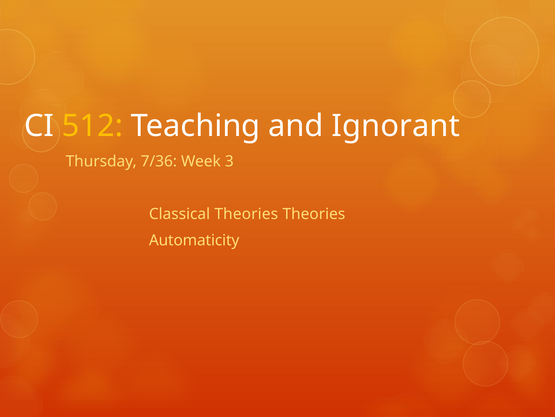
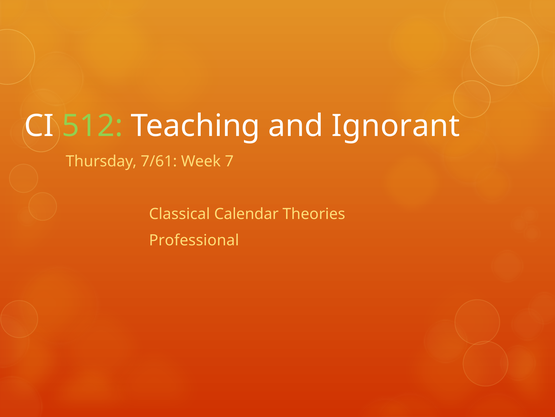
512 colour: yellow -> light green
7/36: 7/36 -> 7/61
3: 3 -> 7
Classical Theories: Theories -> Calendar
Automaticity: Automaticity -> Professional
